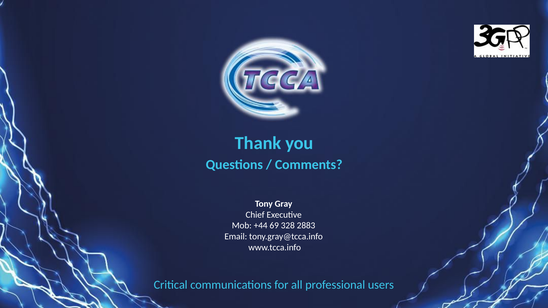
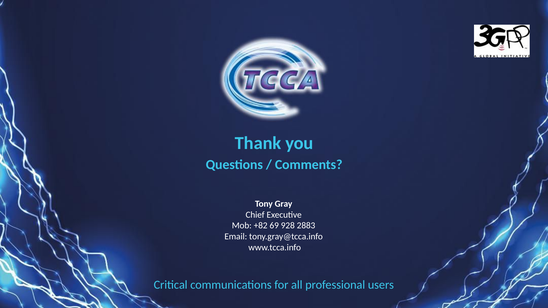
+44: +44 -> +82
328: 328 -> 928
